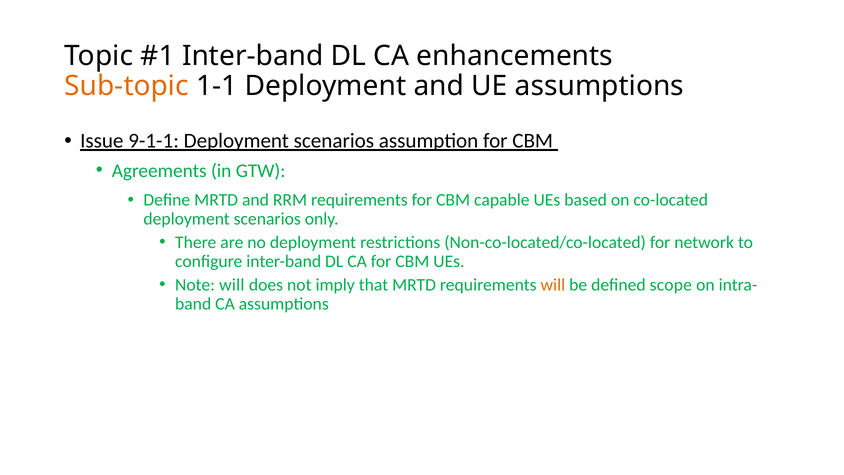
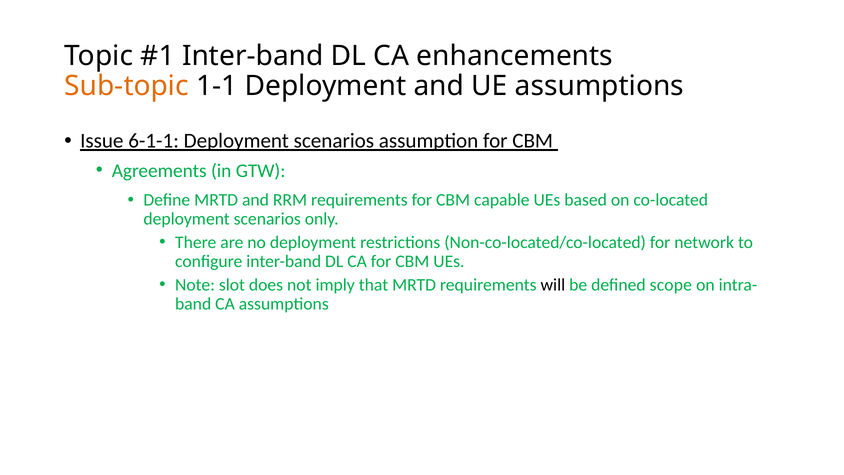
9-1-1: 9-1-1 -> 6-1-1
Note will: will -> slot
will at (553, 285) colour: orange -> black
